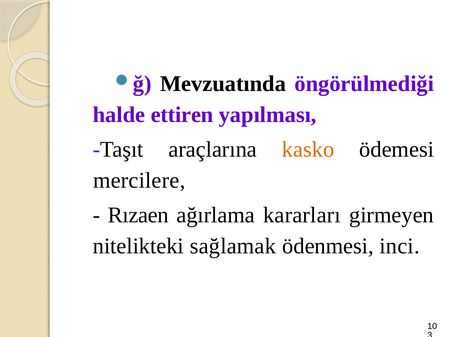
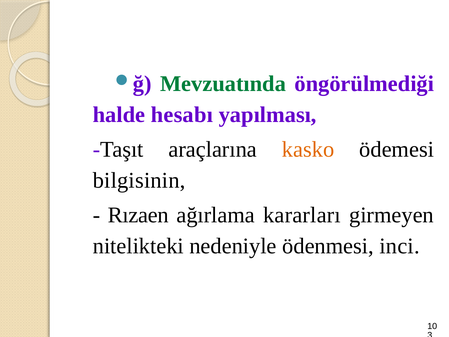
Mevzuatında colour: black -> green
ettiren: ettiren -> hesabı
mercilere: mercilere -> bilgisinin
sağlamak: sağlamak -> nedeniyle
